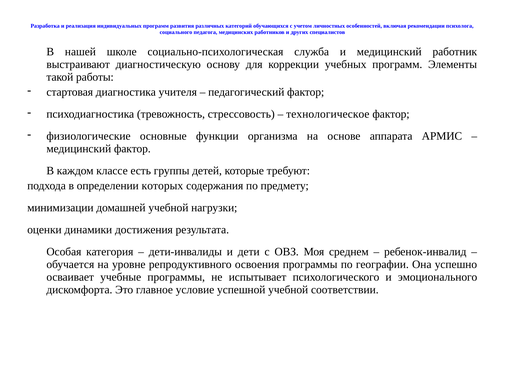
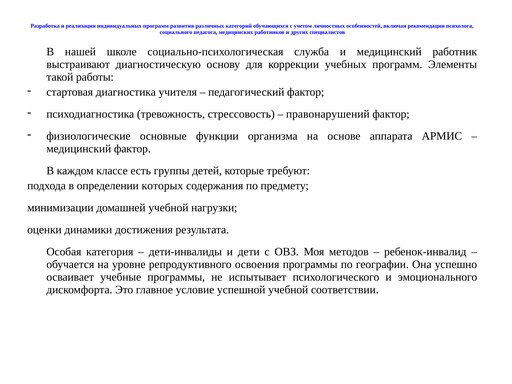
технологическое: технологическое -> правонарушений
среднем: среднем -> методов
